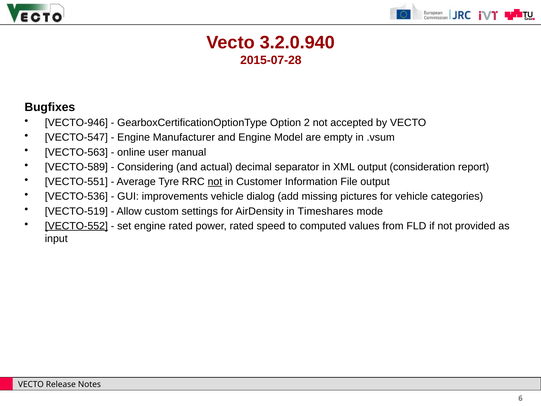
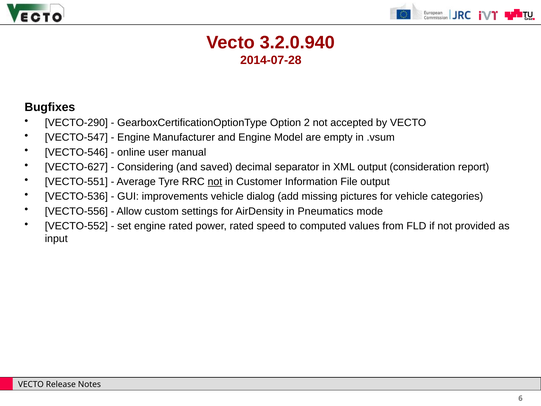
2015-07-28: 2015-07-28 -> 2014-07-28
VECTO-946: VECTO-946 -> VECTO-290
VECTO-563: VECTO-563 -> VECTO-546
VECTO-589: VECTO-589 -> VECTO-627
actual: actual -> saved
VECTO-519: VECTO-519 -> VECTO-556
Timeshares: Timeshares -> Pneumatics
VECTO-552 underline: present -> none
